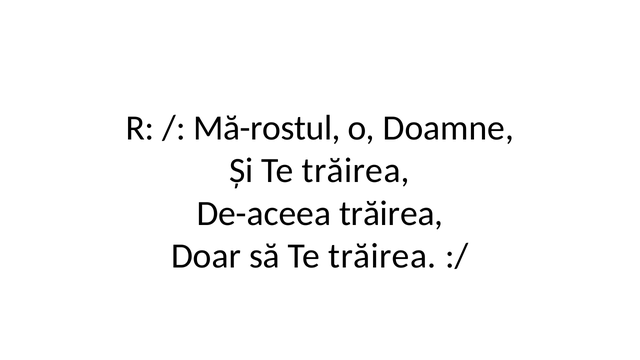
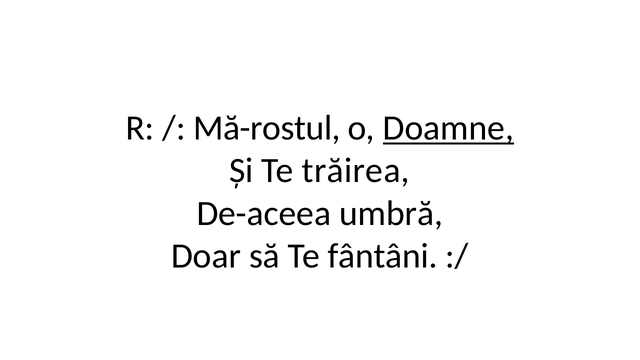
Doamne underline: none -> present
De-aceea trăirea: trăirea -> umbră
să Te trăirea: trăirea -> fântâni
